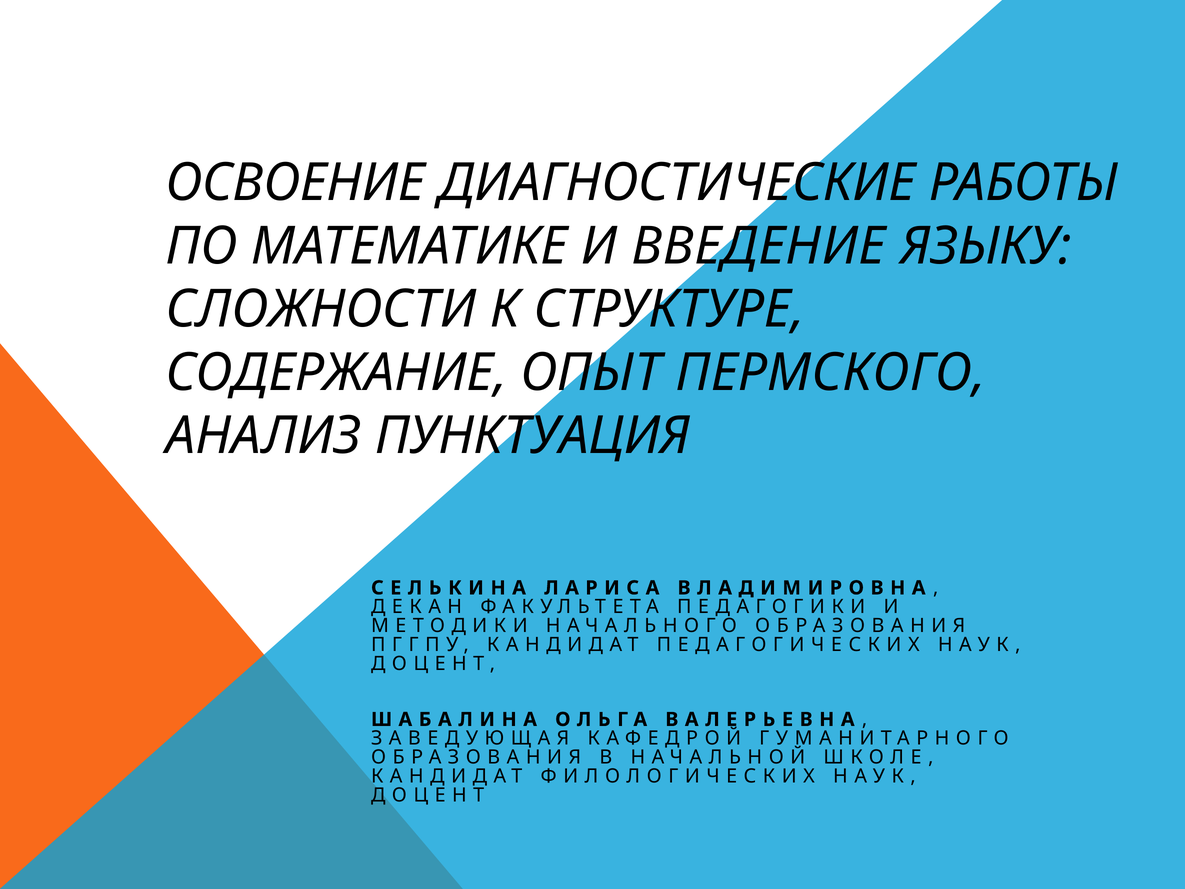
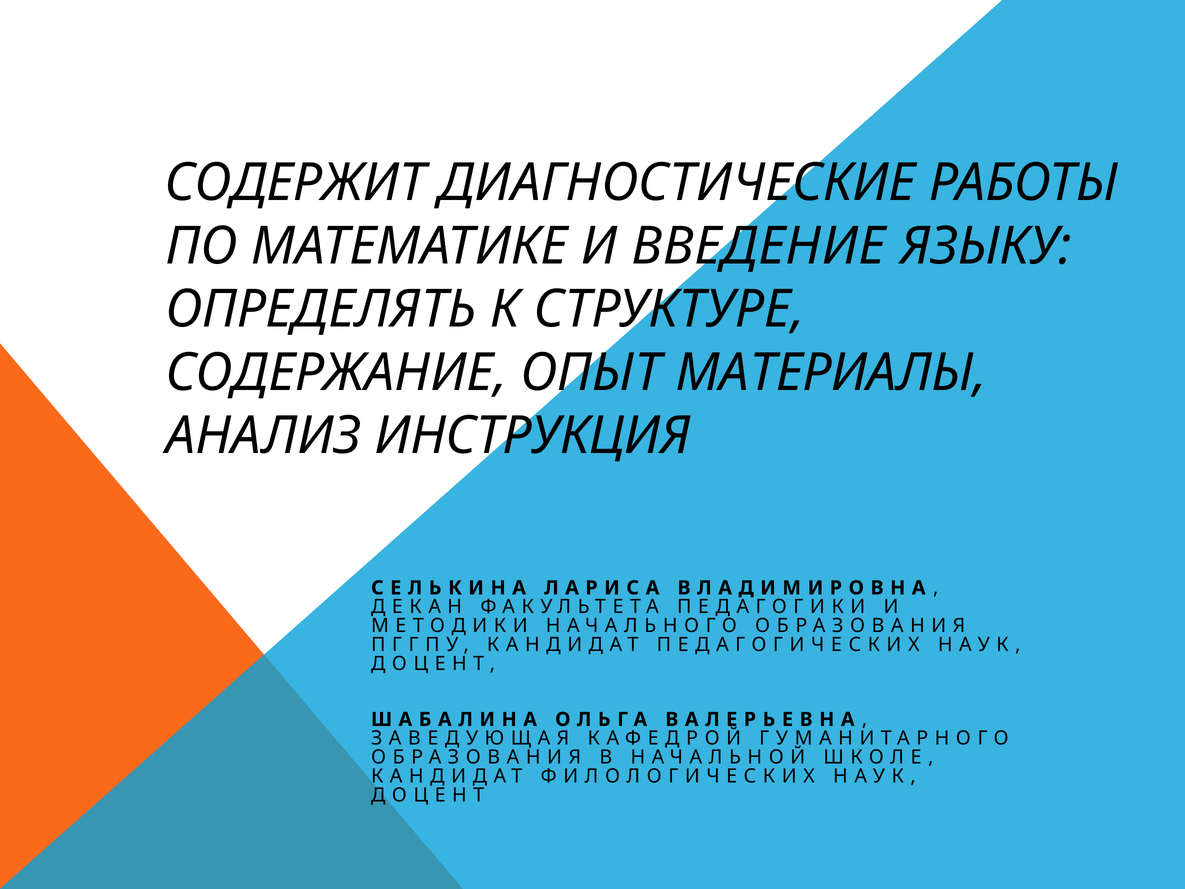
ОСВОЕНИЕ: ОСВОЕНИЕ -> СОДЕРЖИТ
СЛОЖНОСТИ: СЛОЖНОСТИ -> ОПРЕДЕЛЯТЬ
ПЕРМСКОГО: ПЕРМСКОГО -> МАТЕРИАЛЫ
ПУНКТУАЦИЯ: ПУНКТУАЦИЯ -> ИНСТРУКЦИЯ
